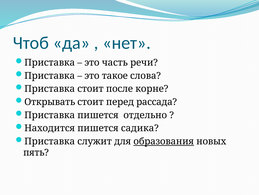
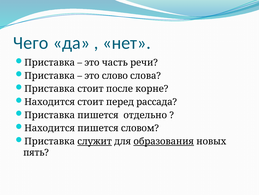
Чтоб: Чтоб -> Чего
такое: такое -> слово
Открывать at (50, 102): Открывать -> Находится
садика: садика -> словом
служит underline: none -> present
